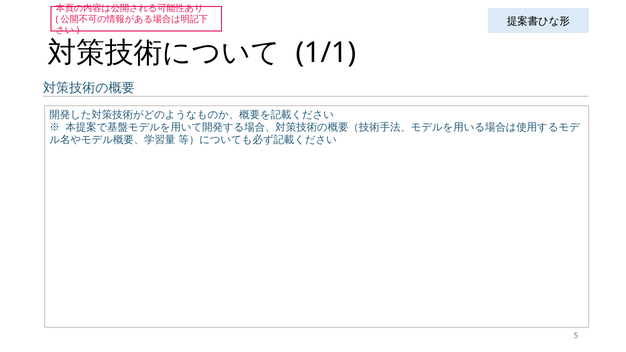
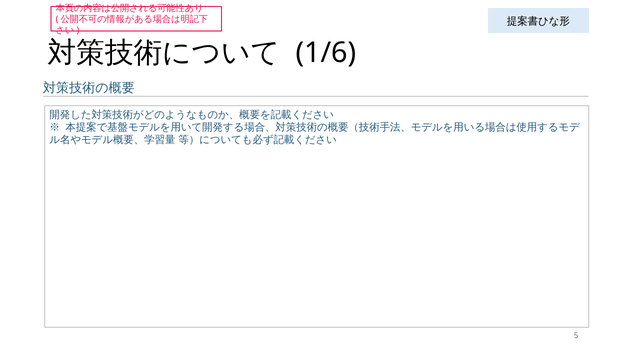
1/1: 1/1 -> 1/6
